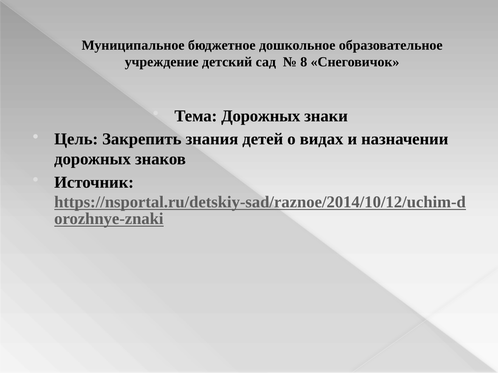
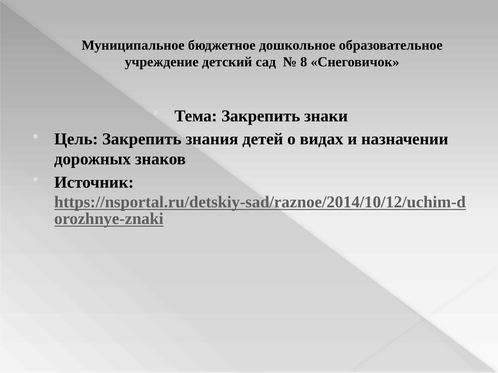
Тема Дорожных: Дорожных -> Закрепить
